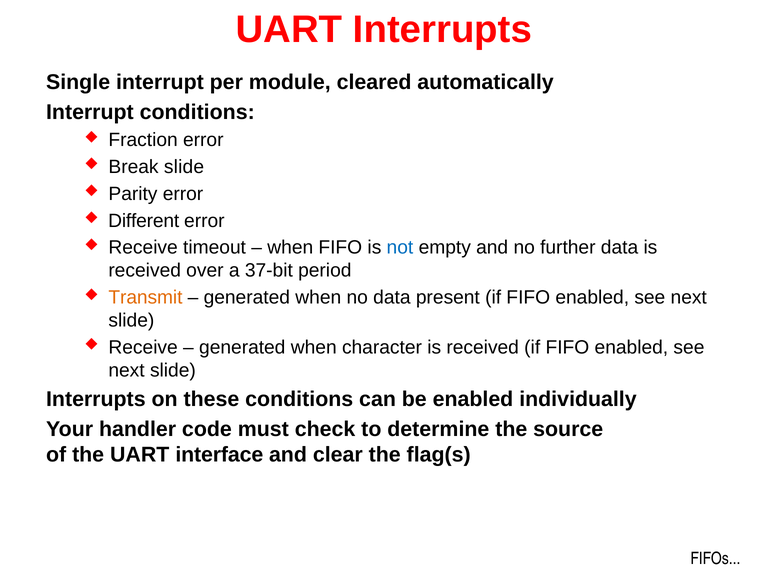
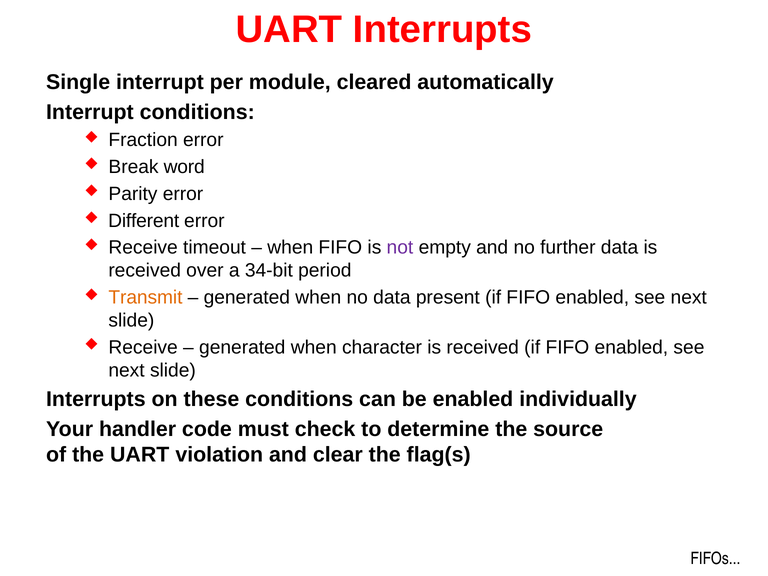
Break slide: slide -> word
not colour: blue -> purple
37-bit: 37-bit -> 34-bit
interface: interface -> violation
